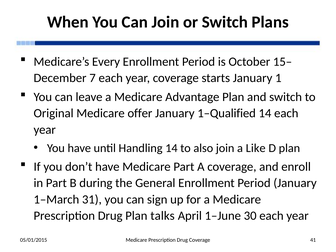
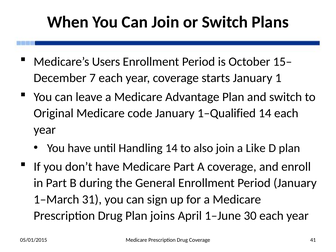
Every: Every -> Users
offer: offer -> code
talks: talks -> joins
